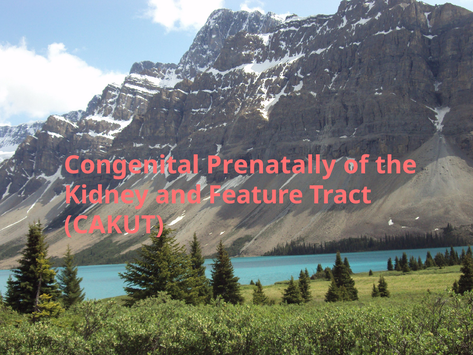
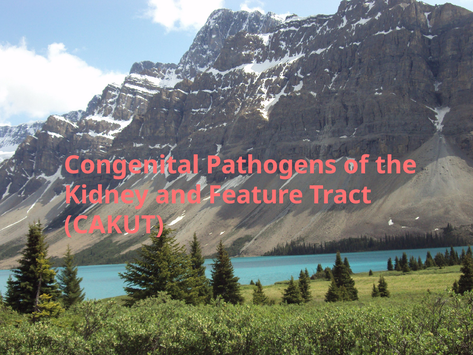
Prenatally: Prenatally -> Pathogens
